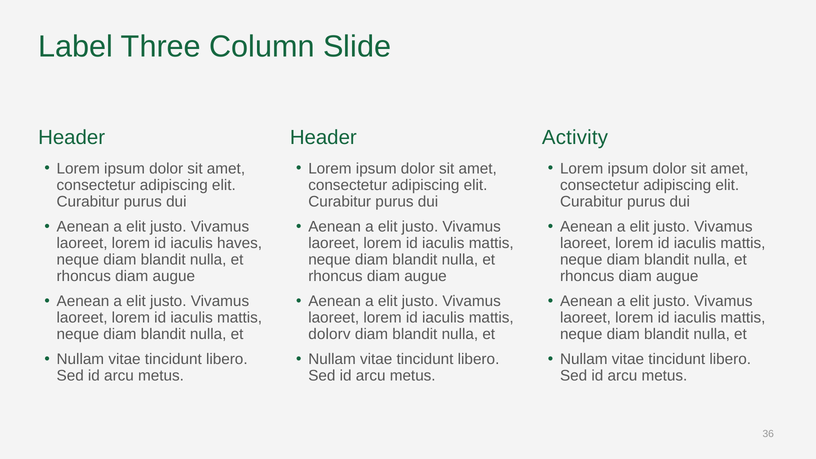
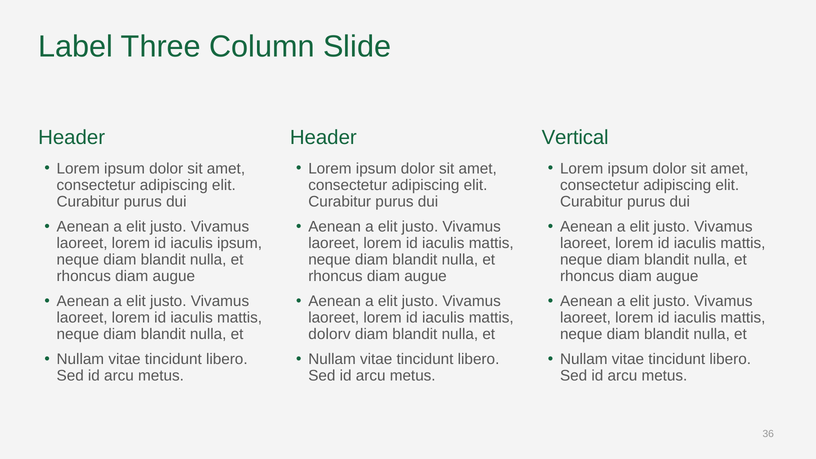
Activity: Activity -> Vertical
iaculis haves: haves -> ipsum
